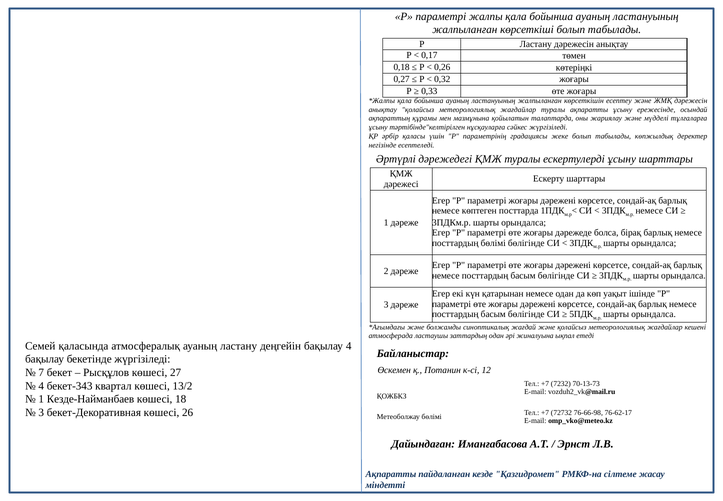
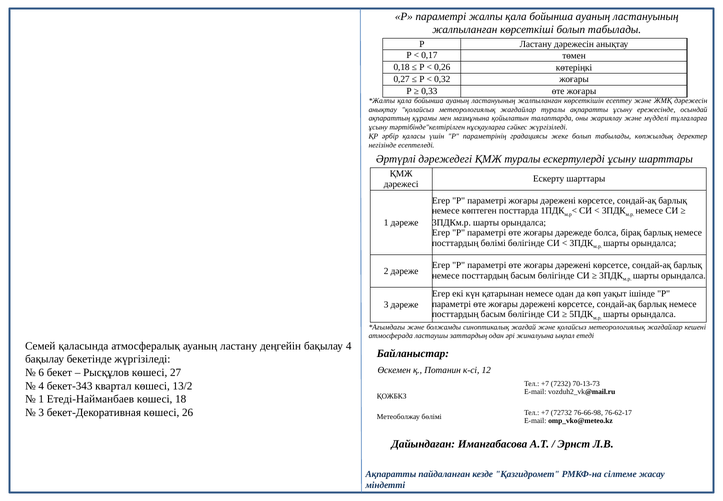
7: 7 -> 6
Кезде-Найманбаев: Кезде-Найманбаев -> Етеді-Найманбаев
